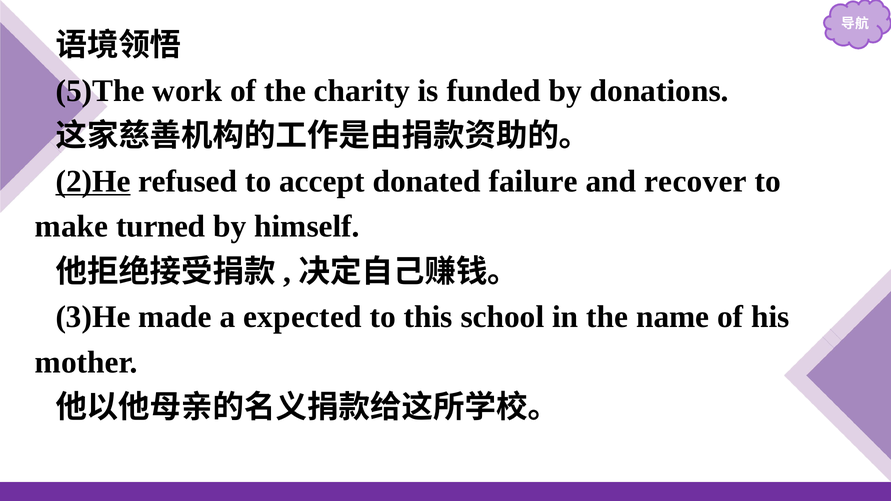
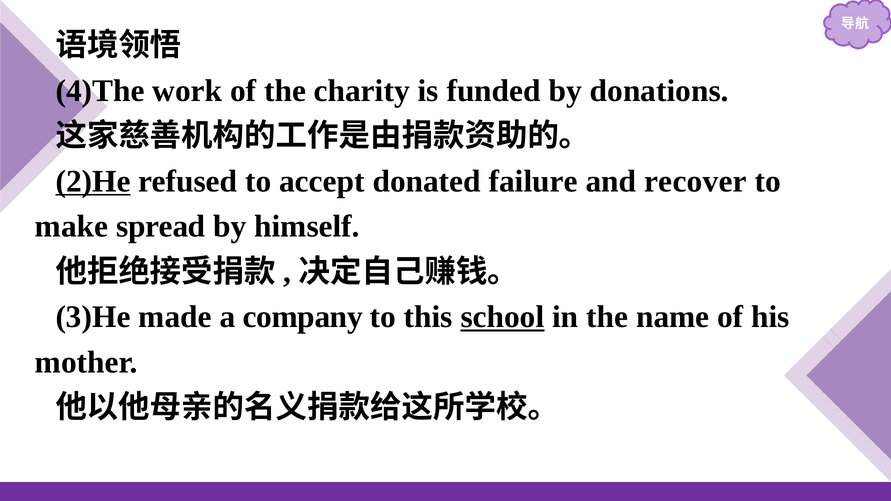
5)The: 5)The -> 4)The
turned: turned -> spread
expected: expected -> company
school underline: none -> present
